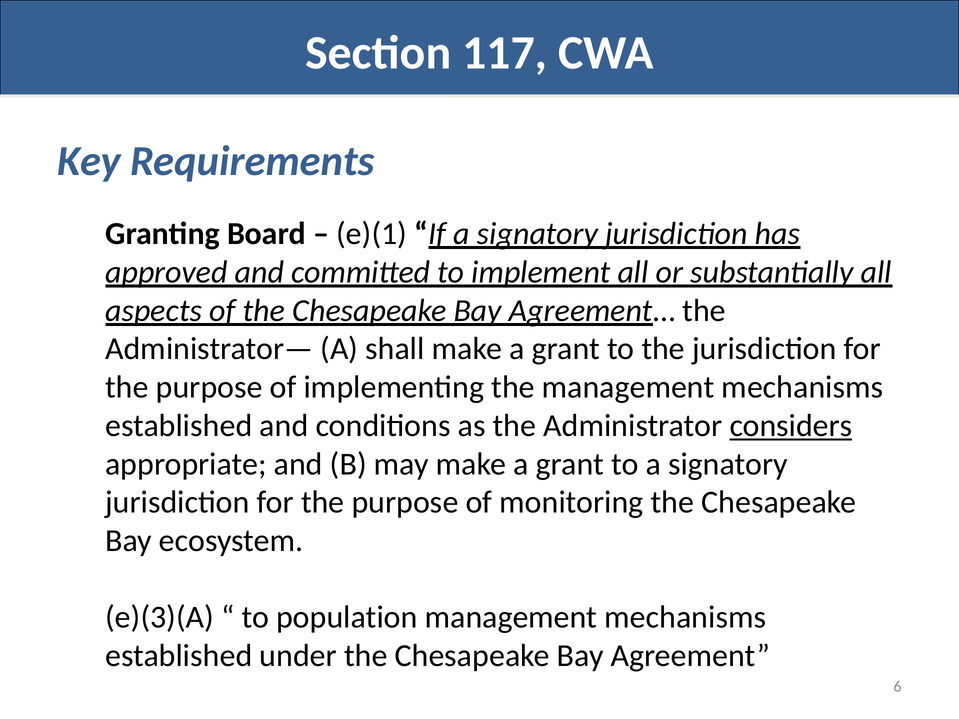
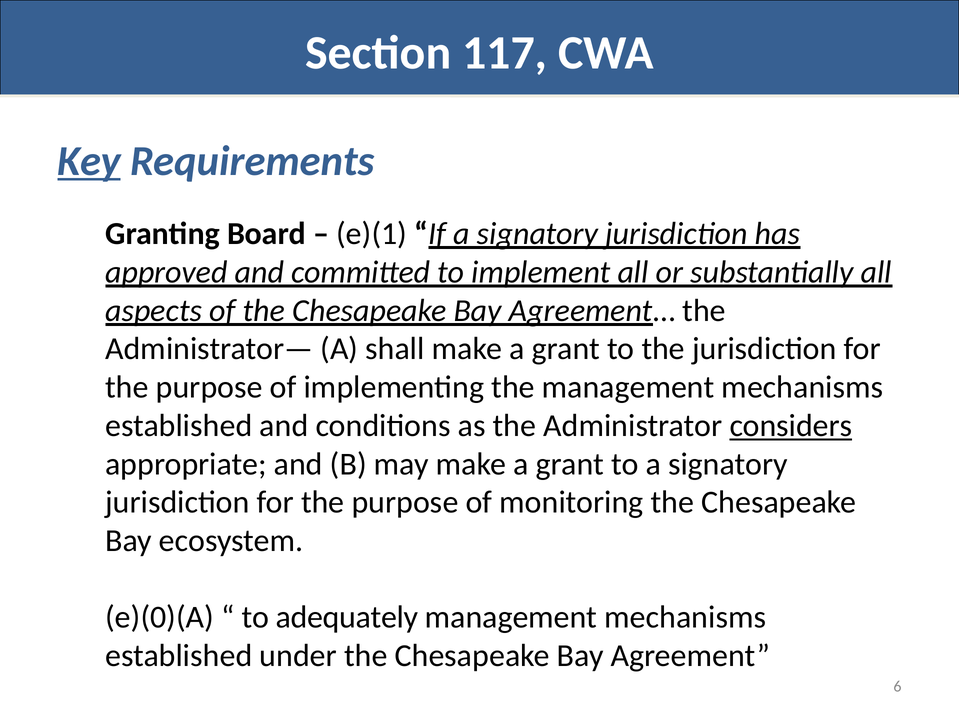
Key underline: none -> present
e)(3)(A: e)(3)(A -> e)(0)(A
population: population -> adequately
